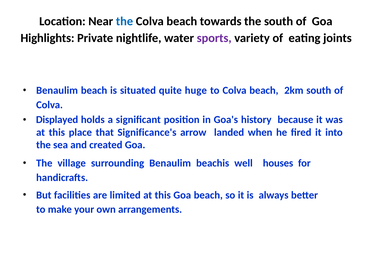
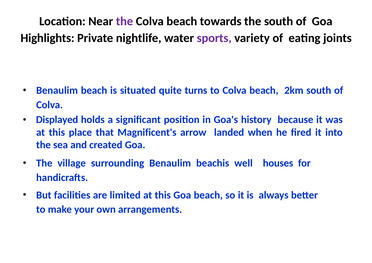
the at (125, 21) colour: blue -> purple
huge: huge -> turns
Significance's: Significance's -> Magnificent's
